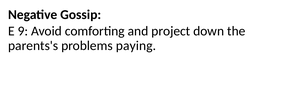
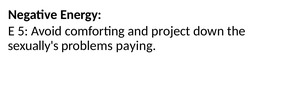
Gossip: Gossip -> Energy
9: 9 -> 5
parents's: parents's -> sexually's
